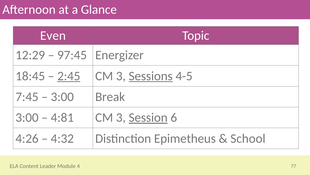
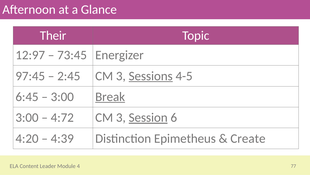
Even: Even -> Their
12:29: 12:29 -> 12:97
97:45: 97:45 -> 73:45
18:45: 18:45 -> 97:45
2:45 underline: present -> none
7:45: 7:45 -> 6:45
Break underline: none -> present
4:81: 4:81 -> 4:72
4:26: 4:26 -> 4:20
4:32: 4:32 -> 4:39
School: School -> Create
